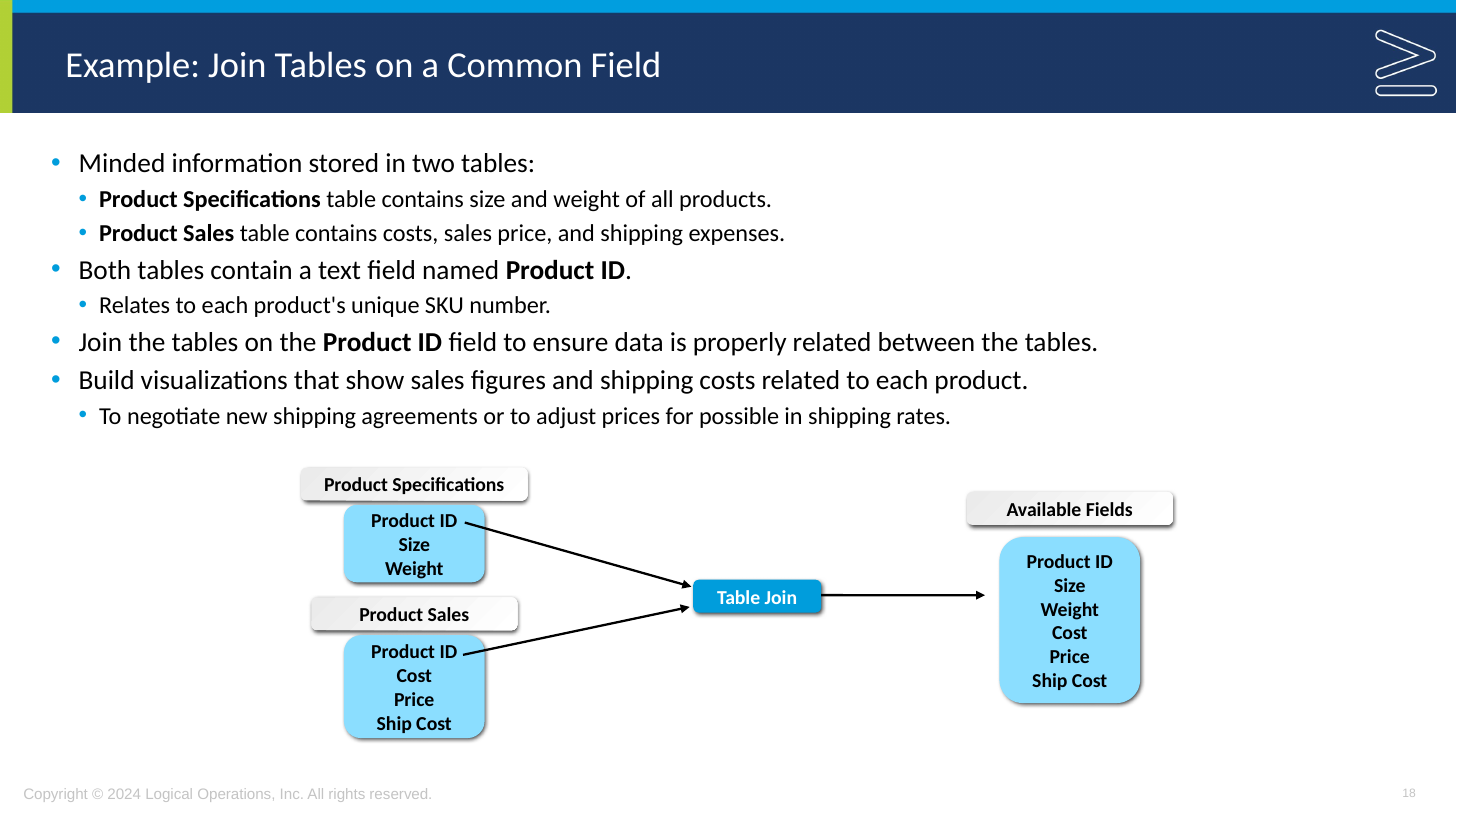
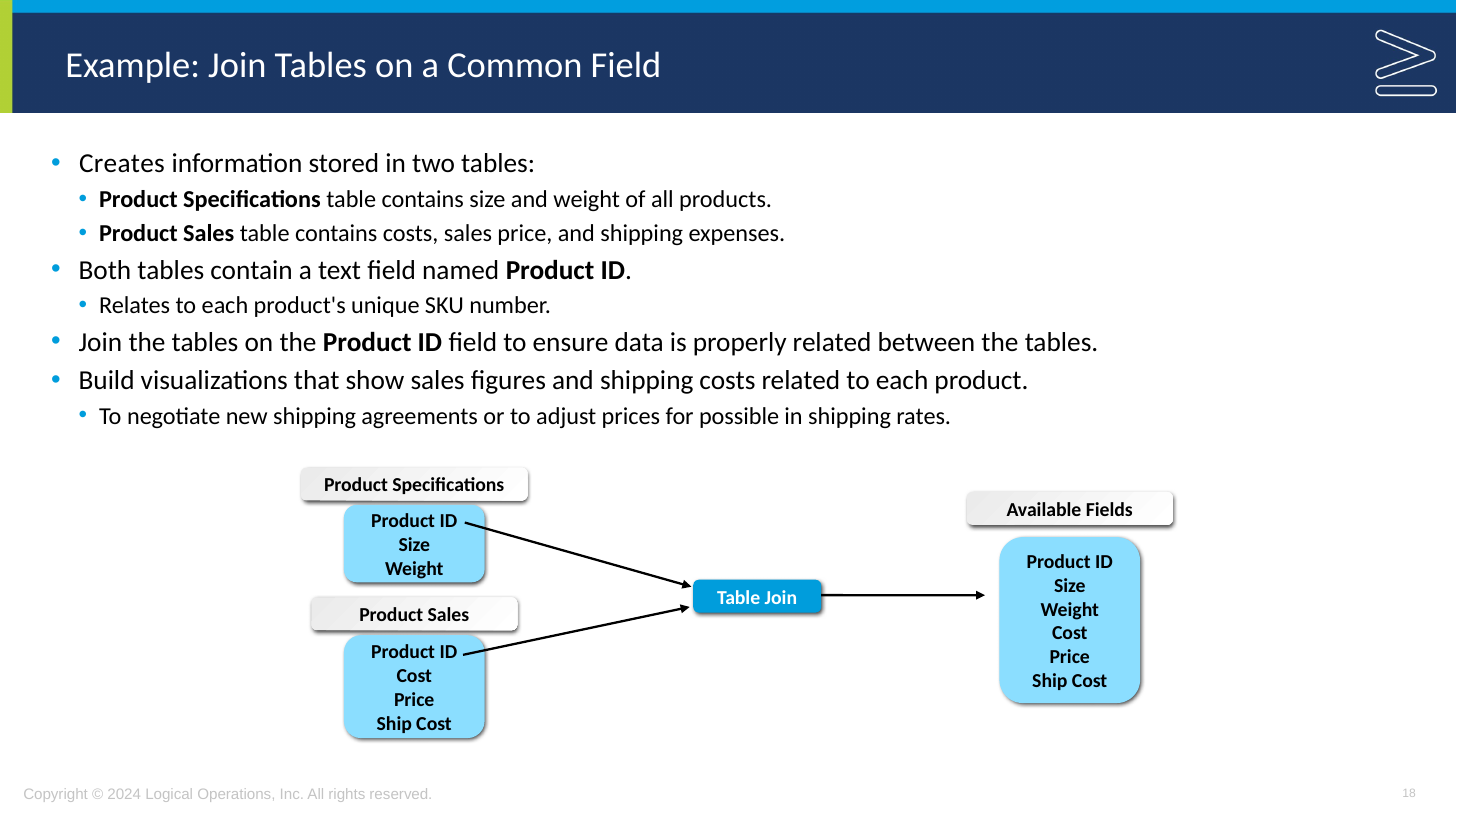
Minded: Minded -> Creates
